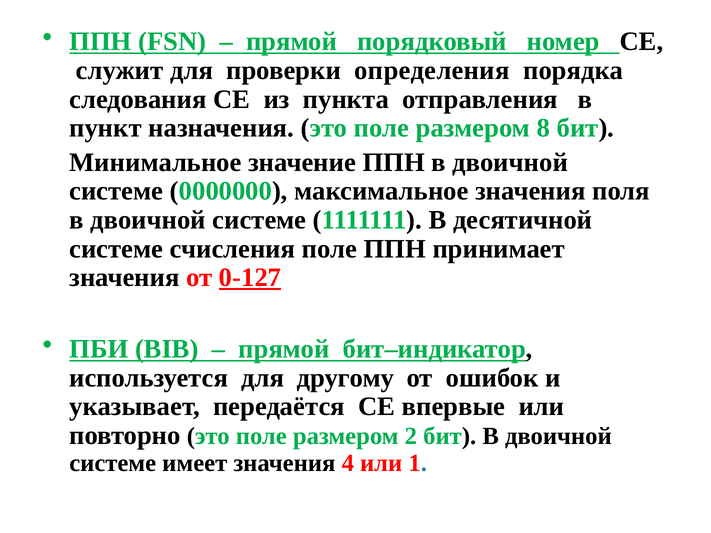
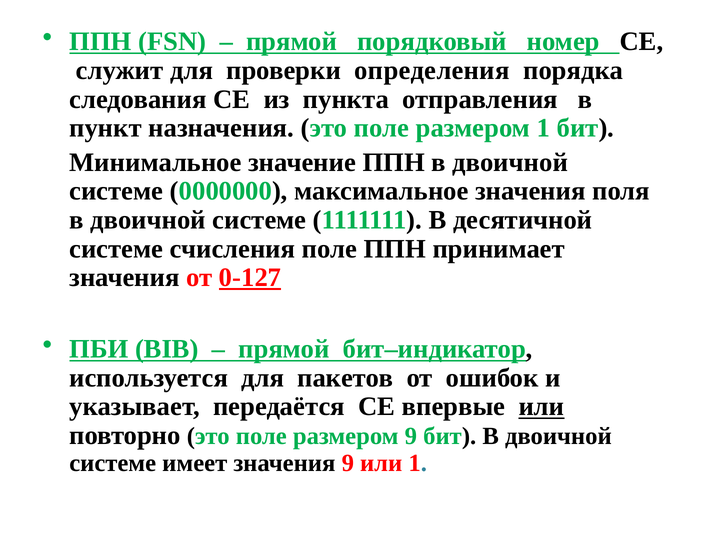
размером 8: 8 -> 1
другому: другому -> пакетов
или at (541, 407) underline: none -> present
размером 2: 2 -> 9
значения 4: 4 -> 9
